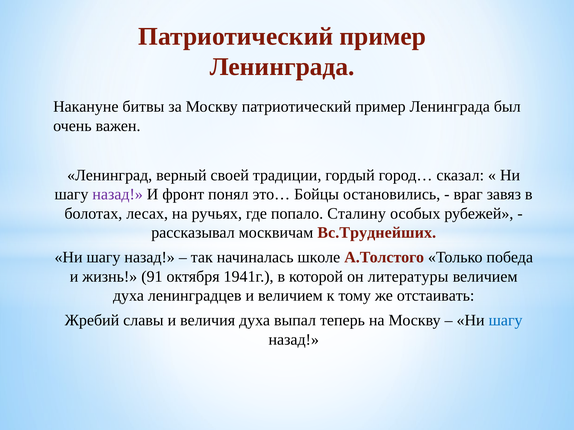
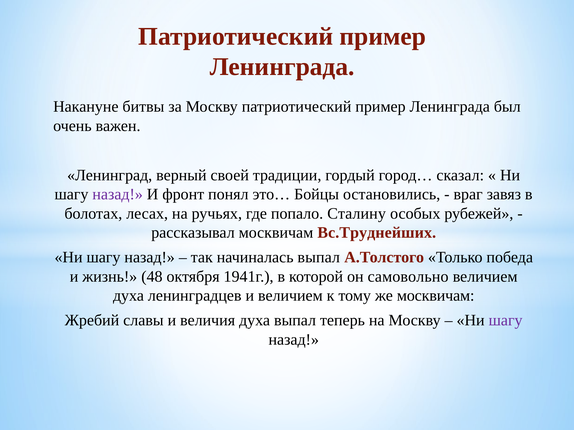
начиналась школе: школе -> выпал
91: 91 -> 48
литературы: литературы -> самовольно
же отстаивать: отстаивать -> москвичам
шагу at (506, 321) colour: blue -> purple
